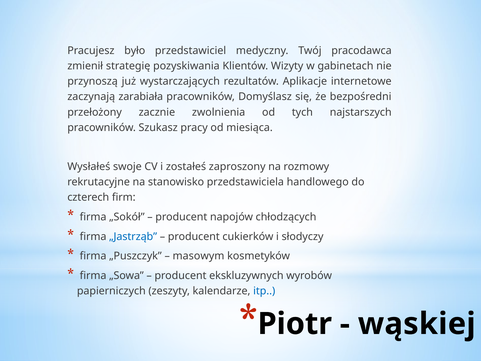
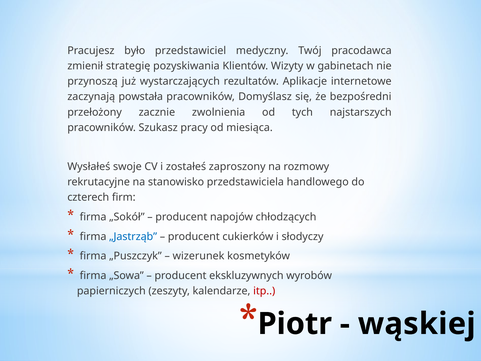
zarabiała: zarabiała -> powstała
masowym: masowym -> wizerunek
itp colour: blue -> red
